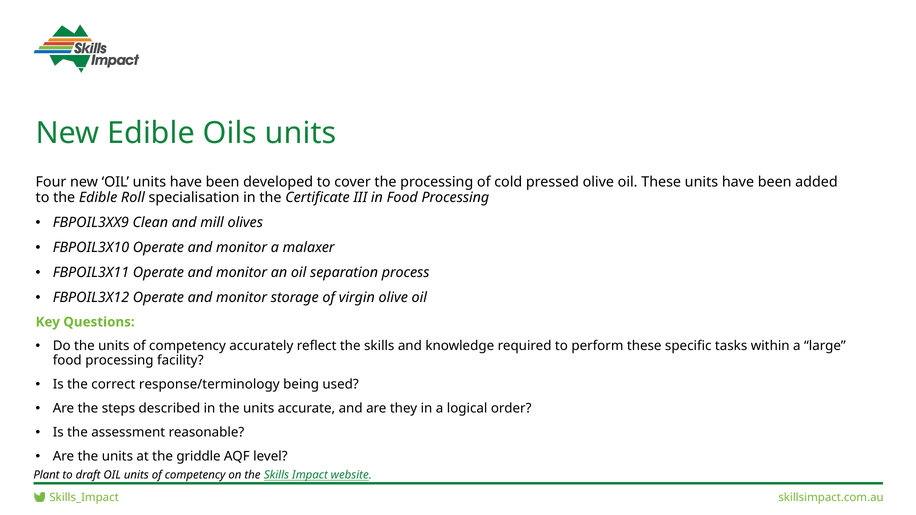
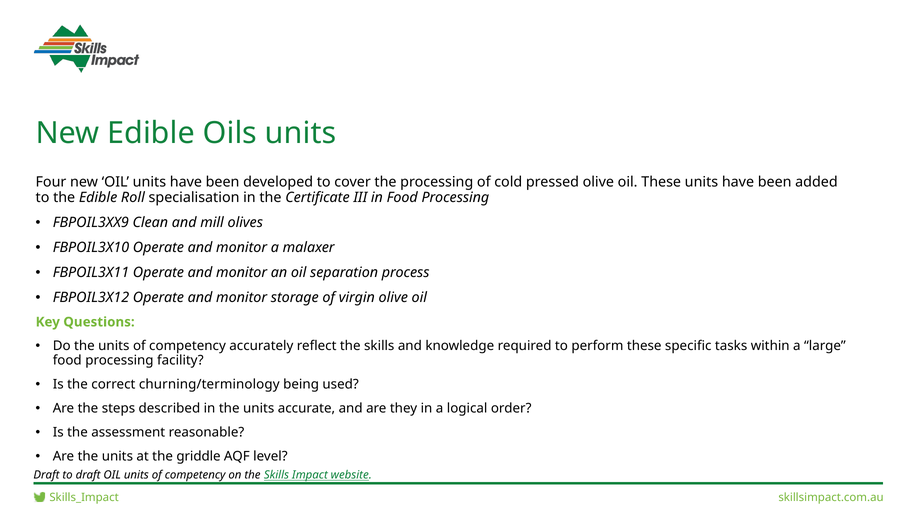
response/terminology: response/terminology -> churning/terminology
Plant at (46, 475): Plant -> Draft
